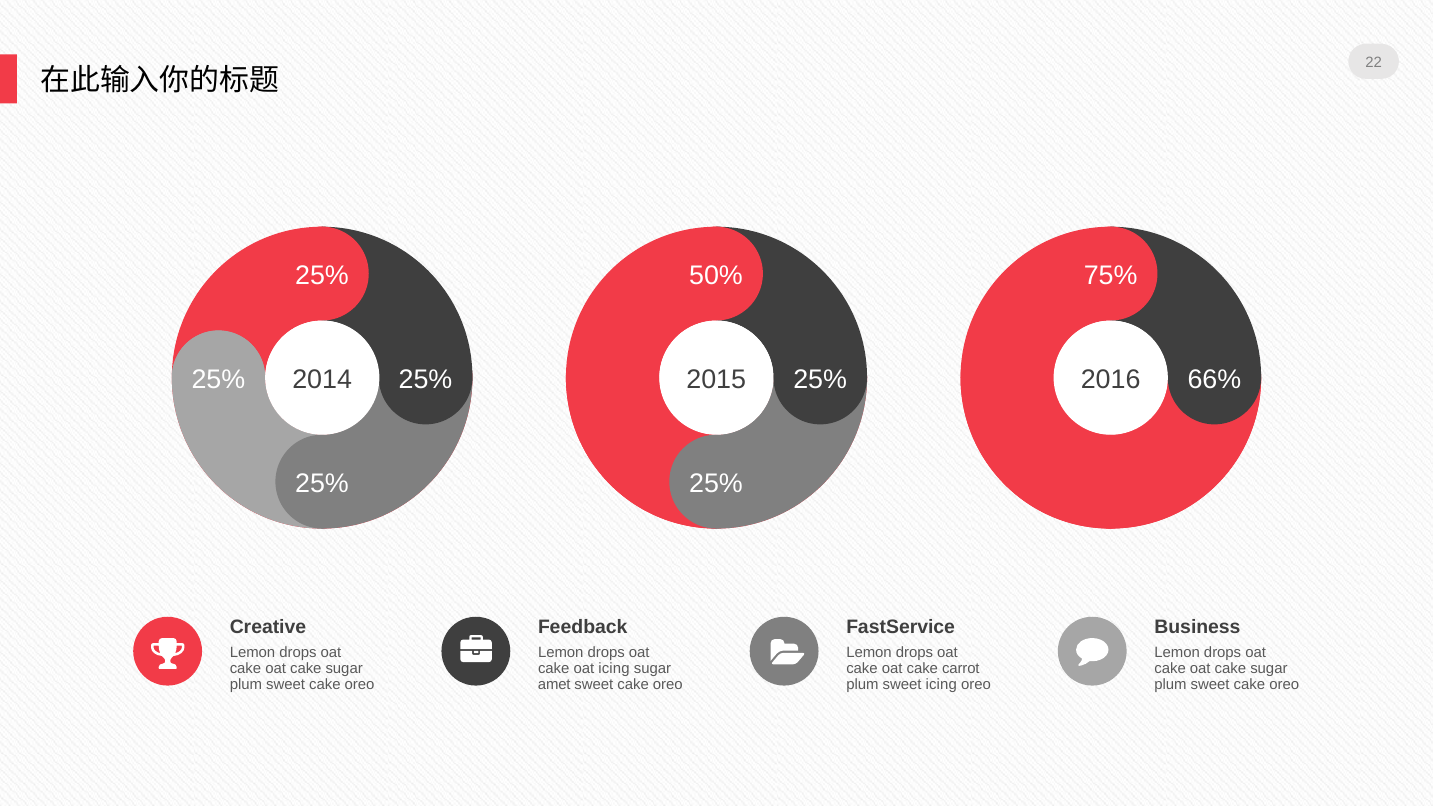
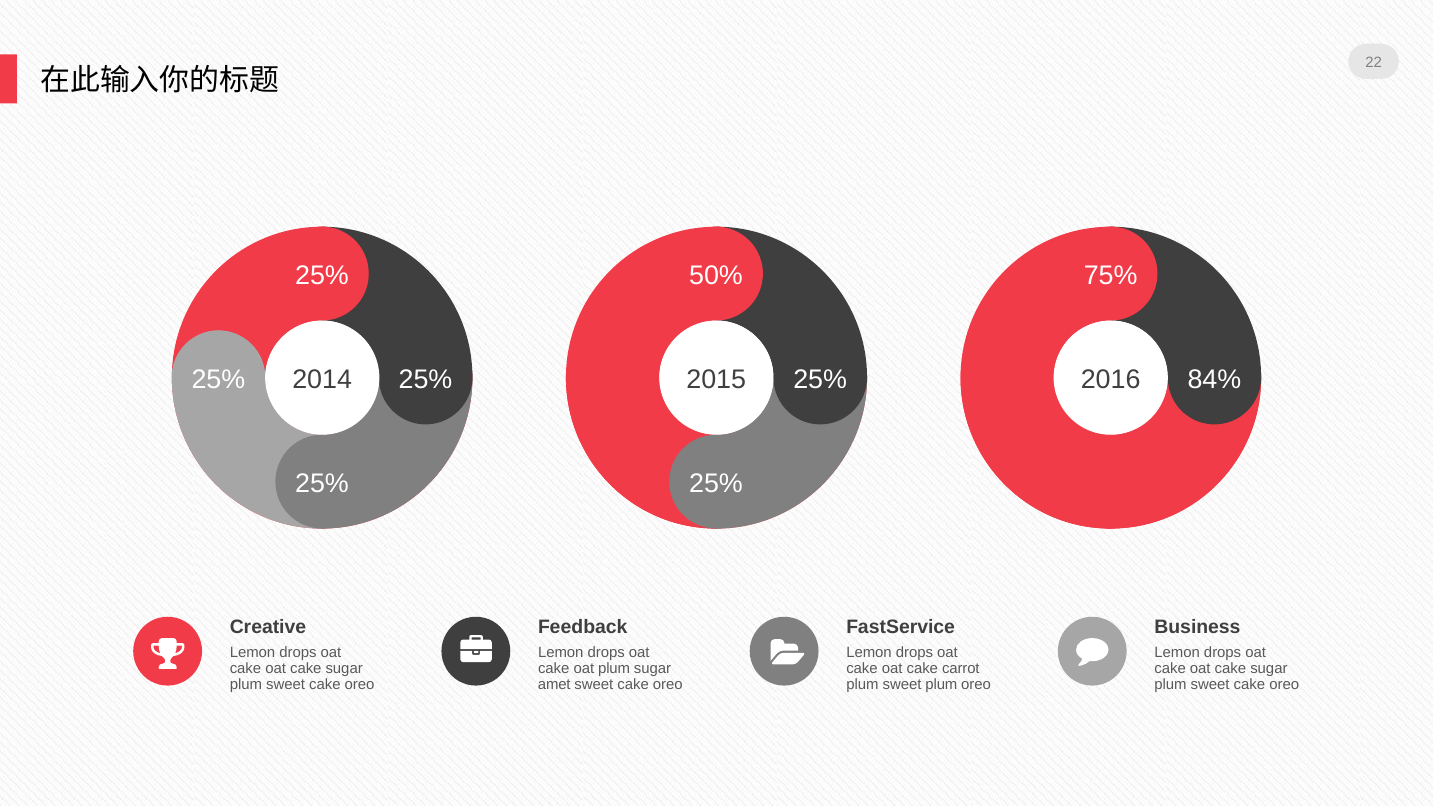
66%: 66% -> 84%
oat icing: icing -> plum
sweet icing: icing -> plum
